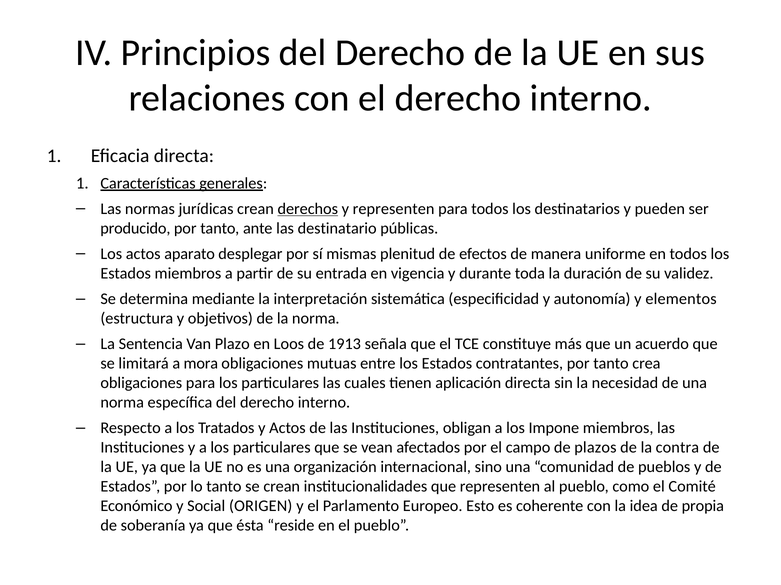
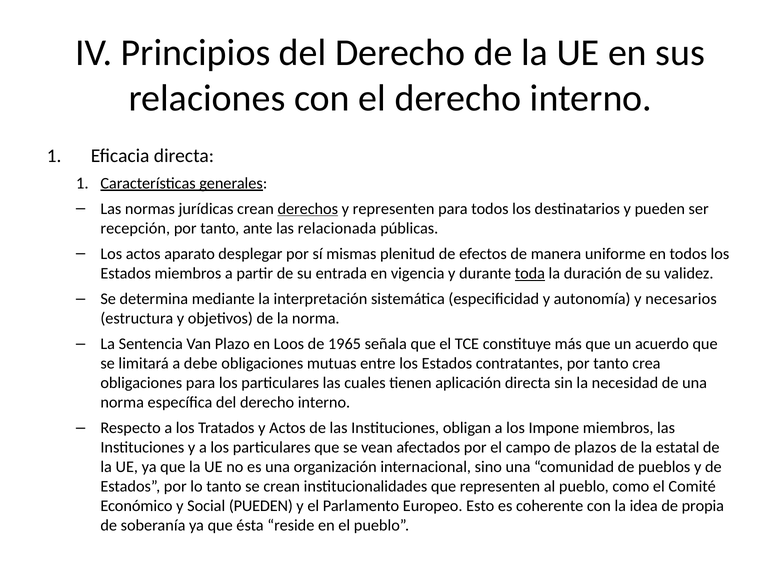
producido: producido -> recepción
destinatario: destinatario -> relacionada
toda underline: none -> present
elementos: elementos -> necesarios
1913: 1913 -> 1965
mora: mora -> debe
contra: contra -> estatal
Social ORIGEN: ORIGEN -> PUEDEN
